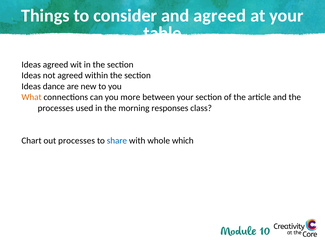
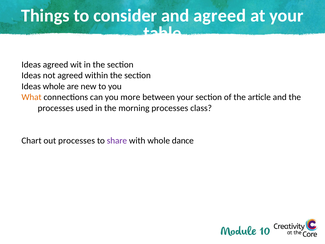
Ideas dance: dance -> whole
morning responses: responses -> processes
share colour: blue -> purple
which: which -> dance
